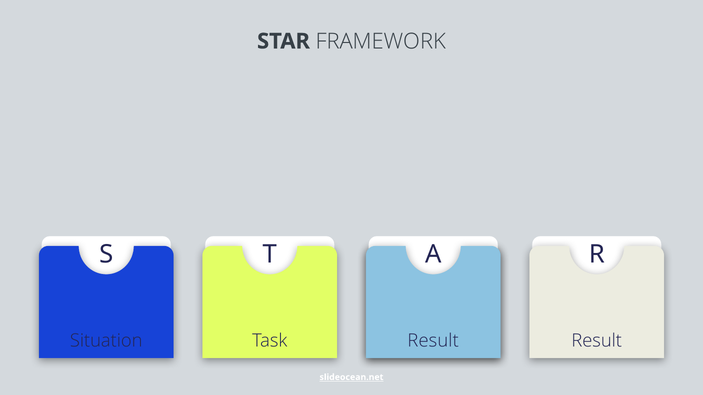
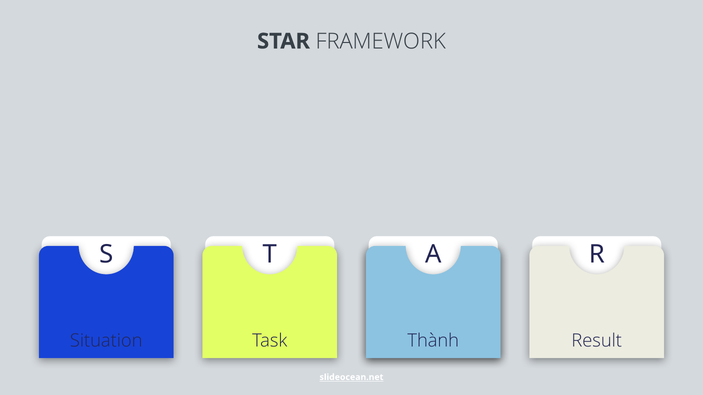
Task Result: Result -> Thành
